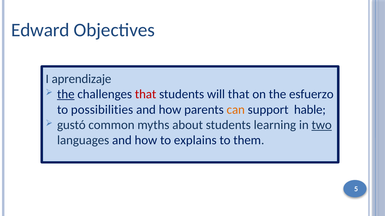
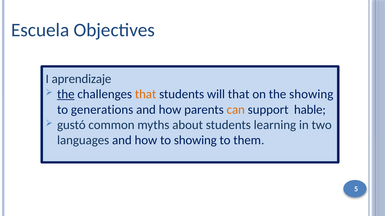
Edward: Edward -> Escuela
that at (146, 94) colour: red -> orange
the esfuerzo: esfuerzo -> showing
possibilities: possibilities -> generations
two underline: present -> none
to explains: explains -> showing
